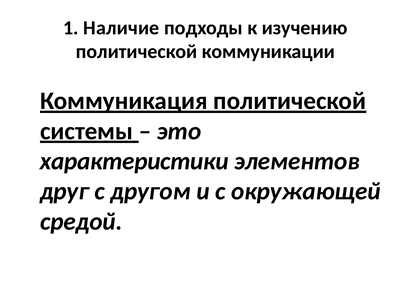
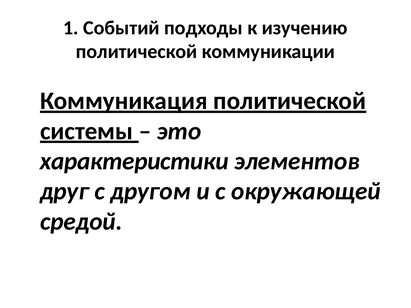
Наличие: Наличие -> Событий
